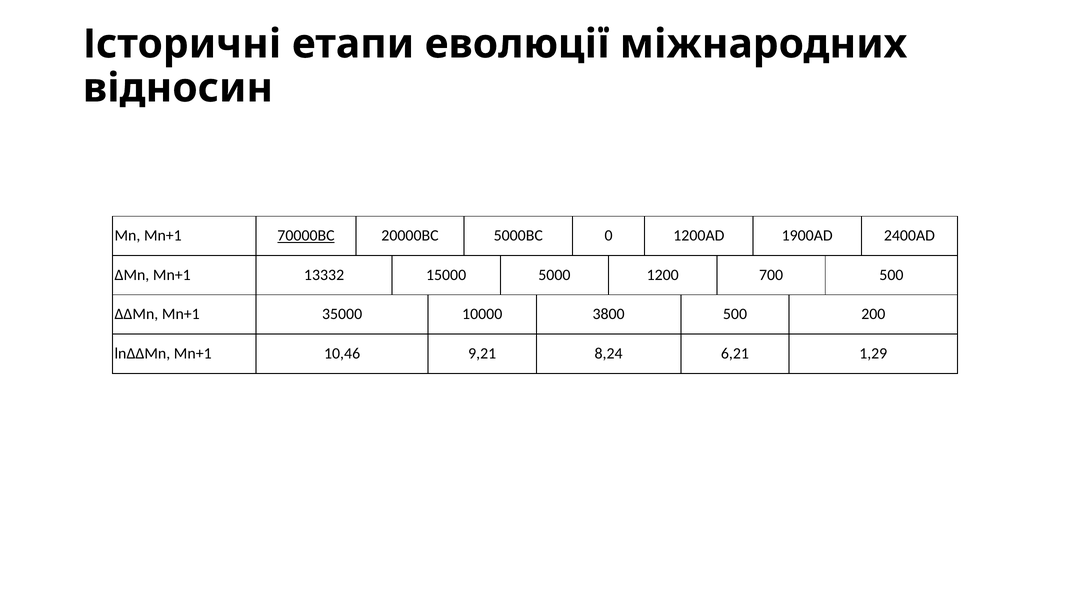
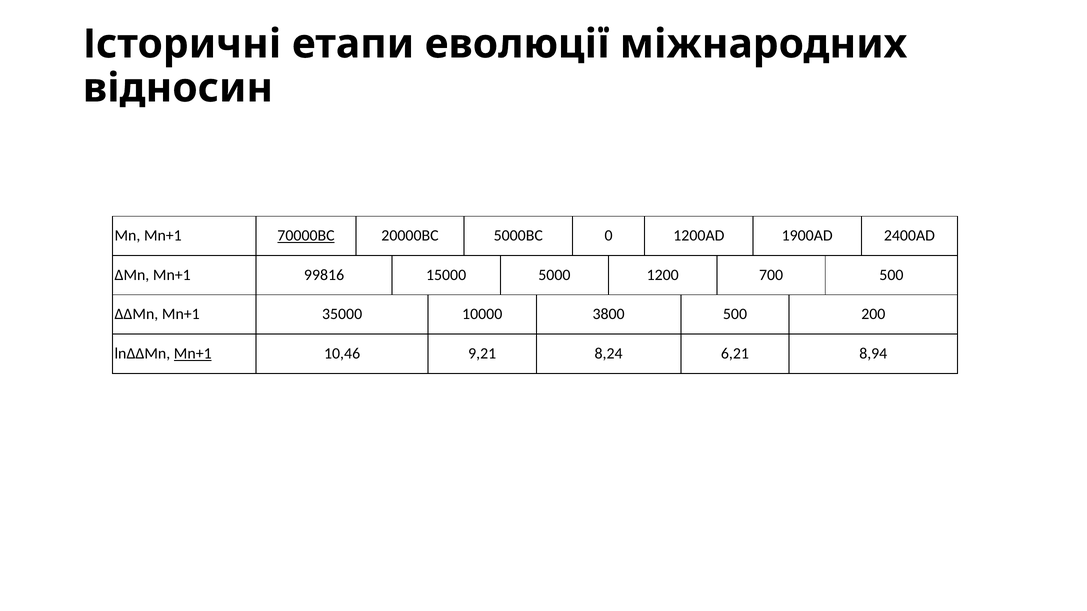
13332: 13332 -> 99816
Mn+1 at (193, 354) underline: none -> present
1,29: 1,29 -> 8,94
